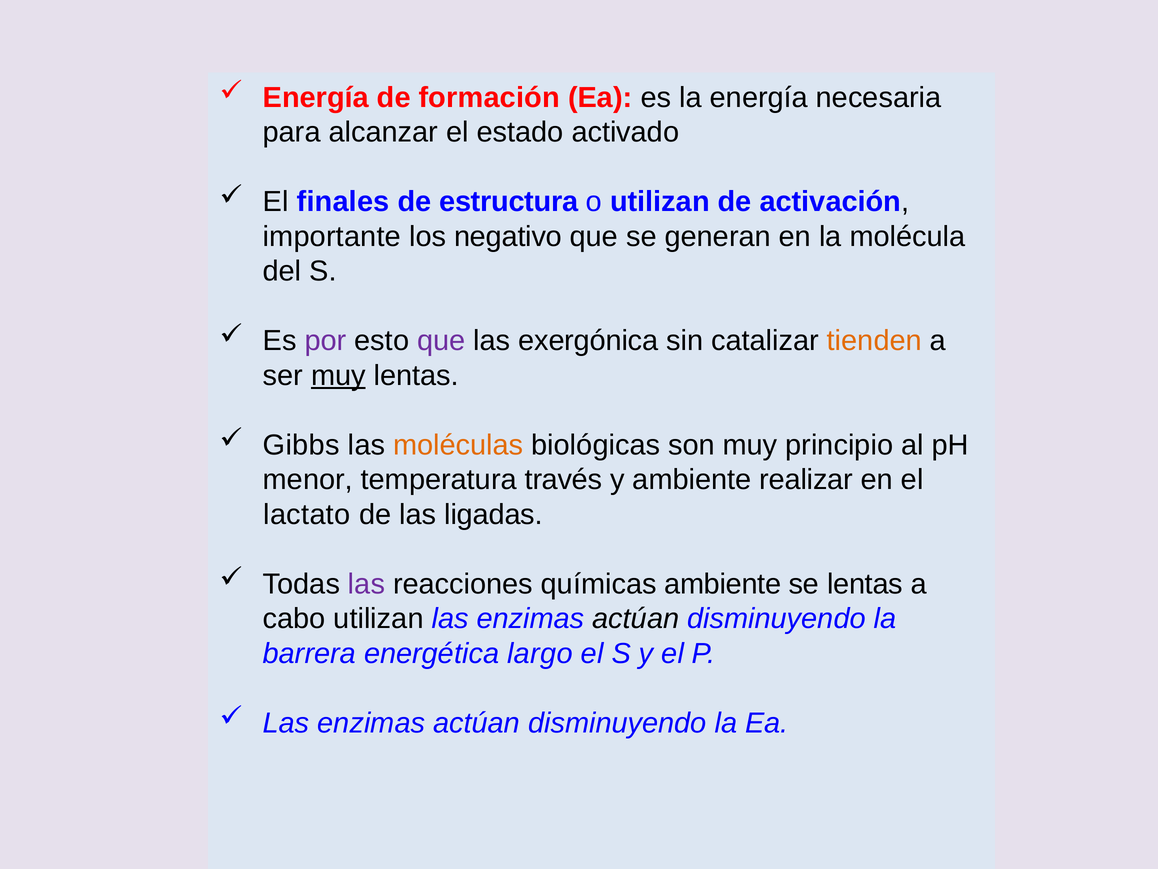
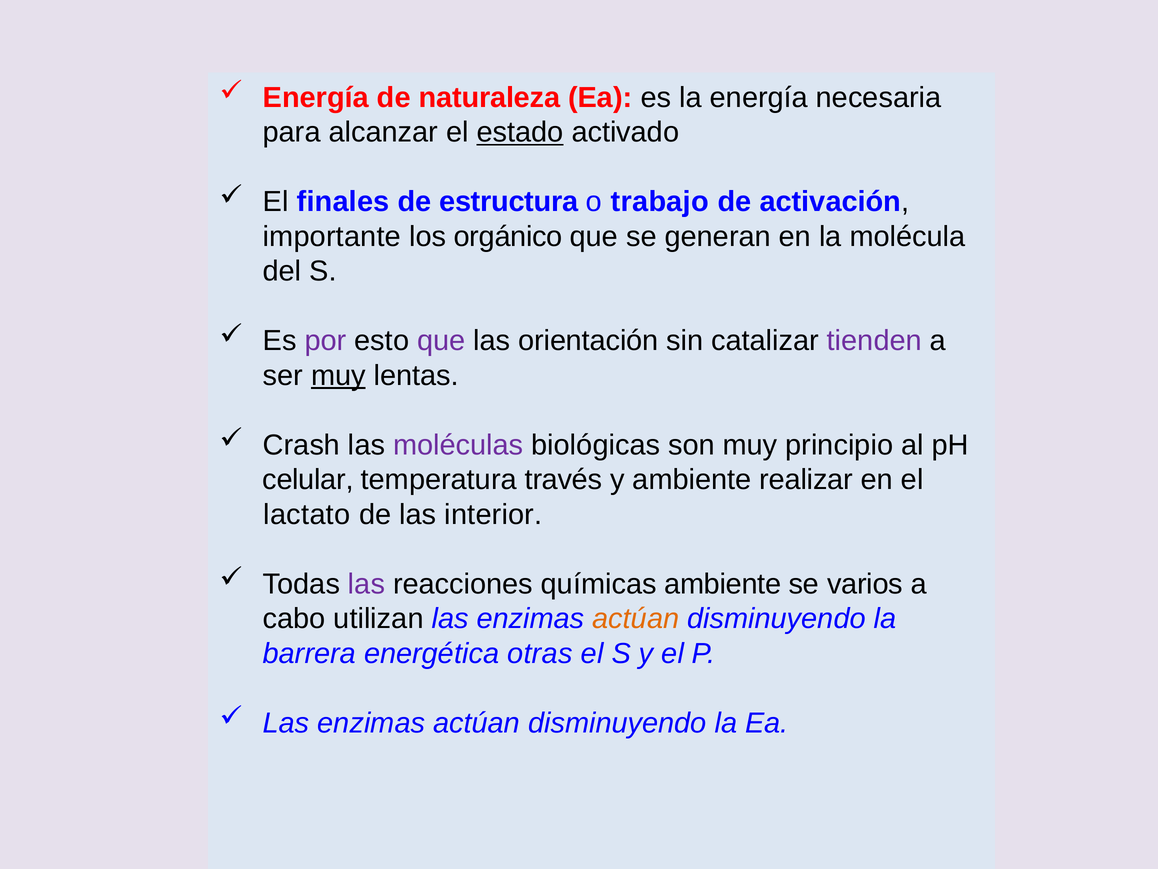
formación: formación -> naturaleza
estado underline: none -> present
o utilizan: utilizan -> trabajo
negativo: negativo -> orgánico
exergónica: exergónica -> orientación
tienden colour: orange -> purple
Gibbs: Gibbs -> Crash
moléculas colour: orange -> purple
menor: menor -> celular
ligadas: ligadas -> interior
se lentas: lentas -> varios
actúan at (636, 619) colour: black -> orange
largo: largo -> otras
